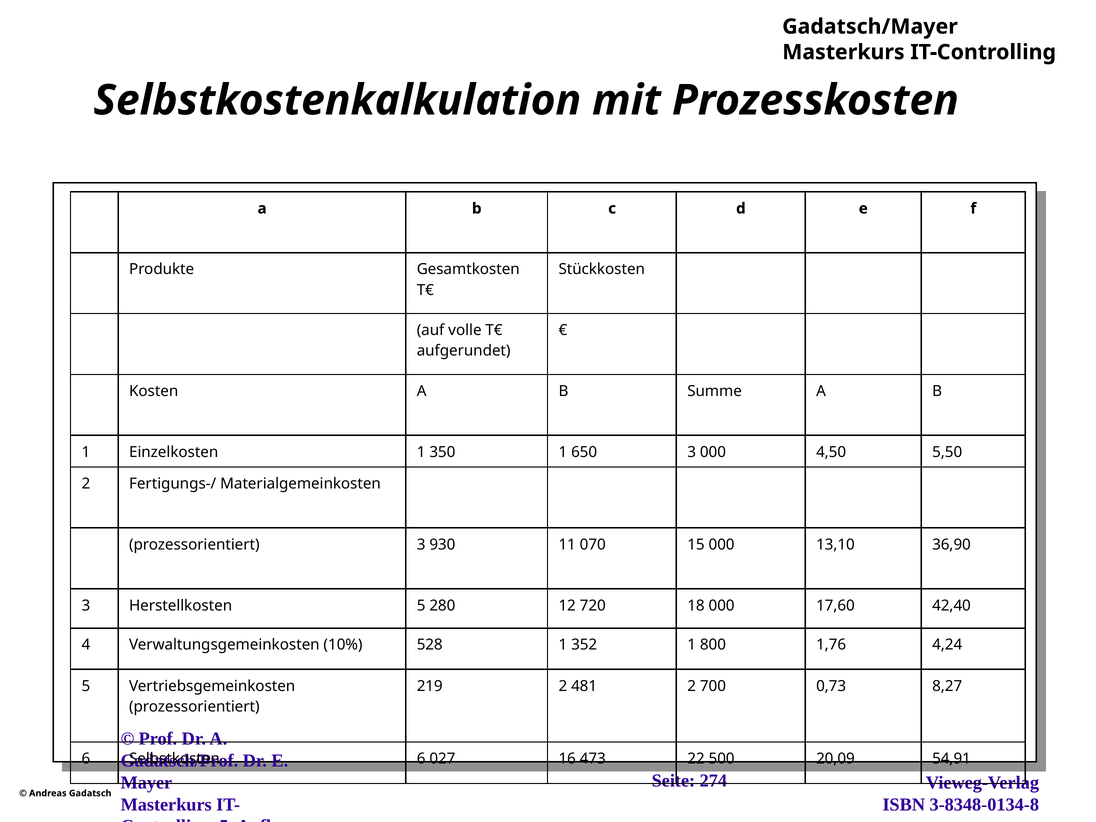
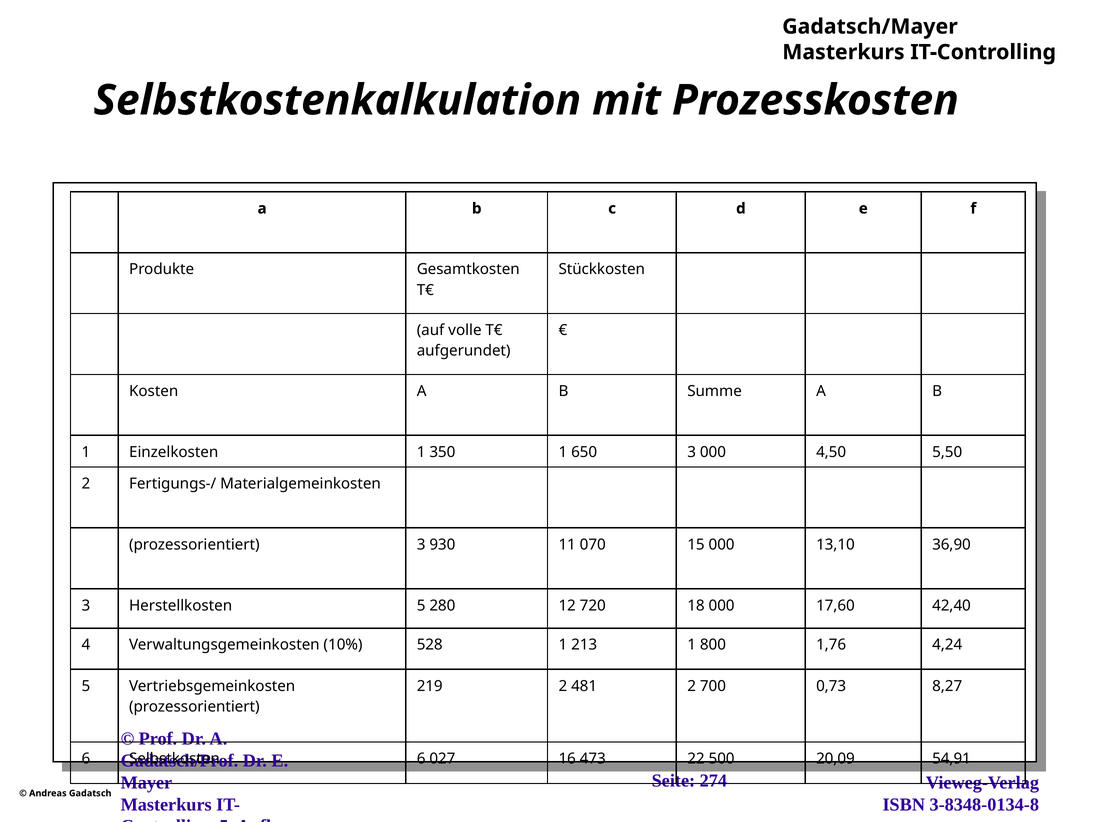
352: 352 -> 213
